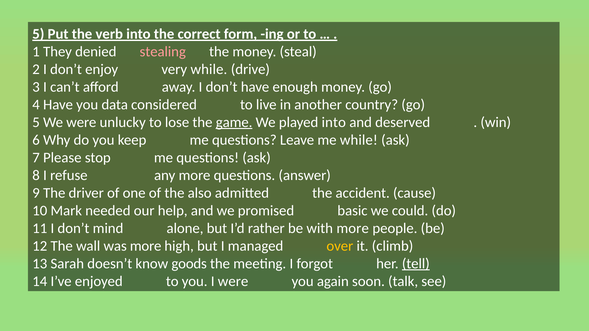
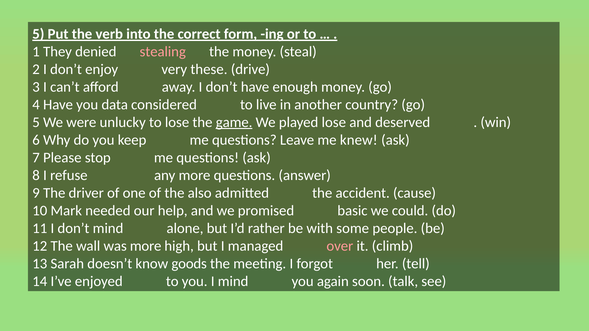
very while: while -> these
played into: into -> lose
me while: while -> knew
with more: more -> some
over colour: yellow -> pink
tell underline: present -> none
I were: were -> mind
